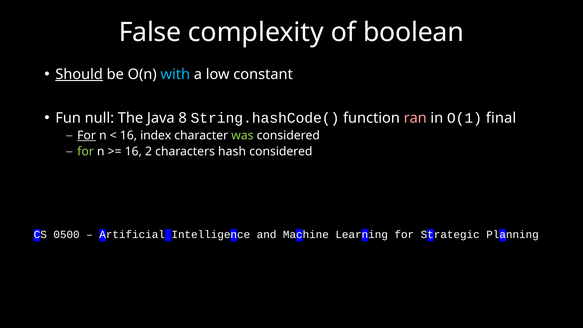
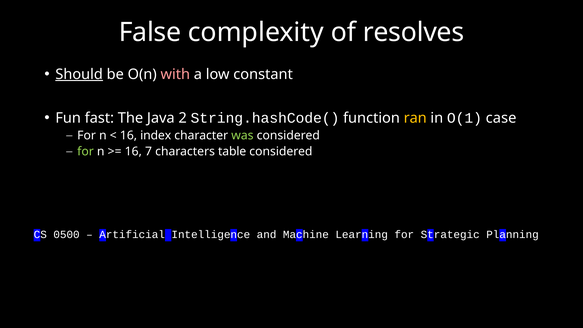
boolean: boolean -> resolves
with colour: light blue -> pink
null: null -> fast
8: 8 -> 2
ran colour: pink -> yellow
final: final -> case
For at (87, 135) underline: present -> none
2: 2 -> 7
hash: hash -> table
